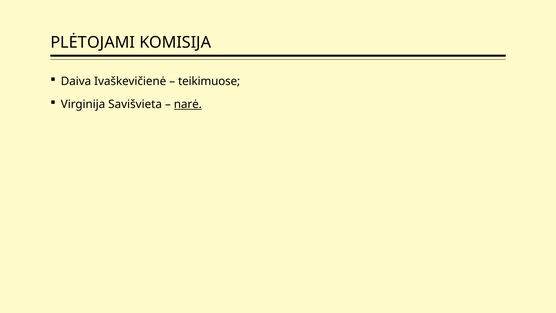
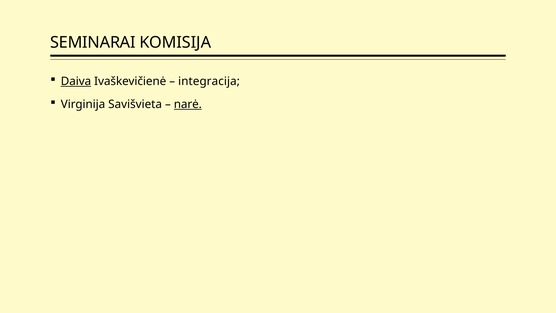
PLĖTOJAMI: PLĖTOJAMI -> SEMINARAI
Daiva underline: none -> present
teikimuose: teikimuose -> integracija
